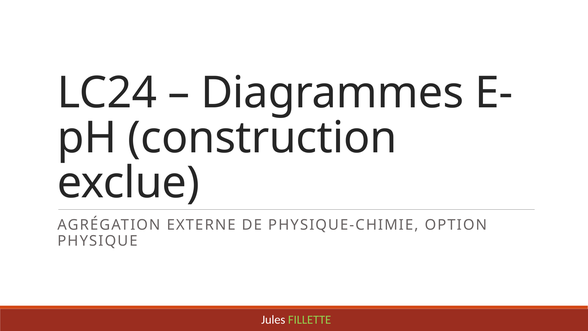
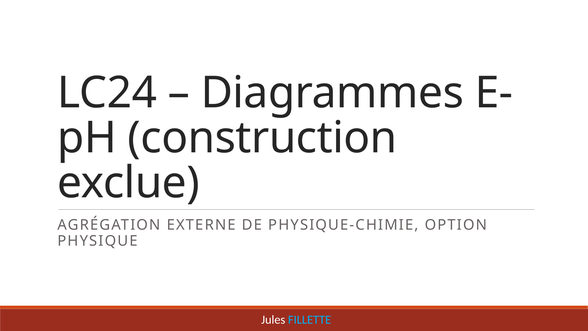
FILLETTE colour: light green -> light blue
